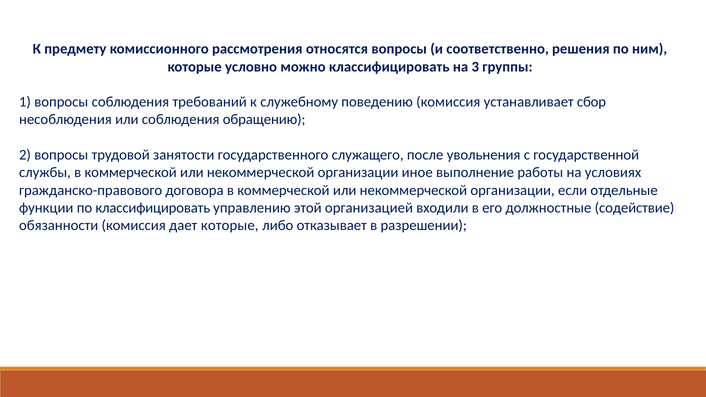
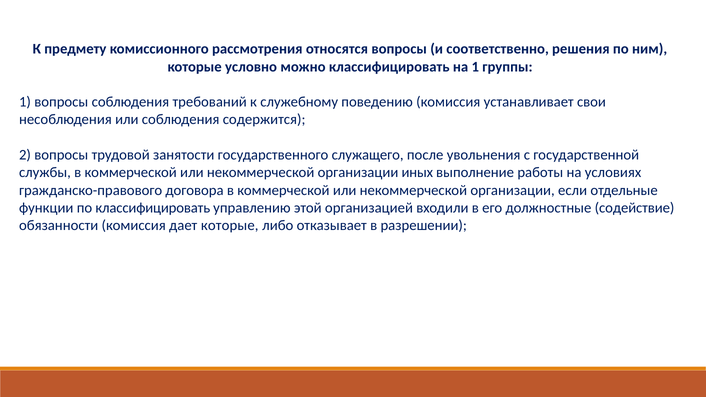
на 3: 3 -> 1
сбор: сбор -> свои
обращению: обращению -> содержится
иное: иное -> иных
